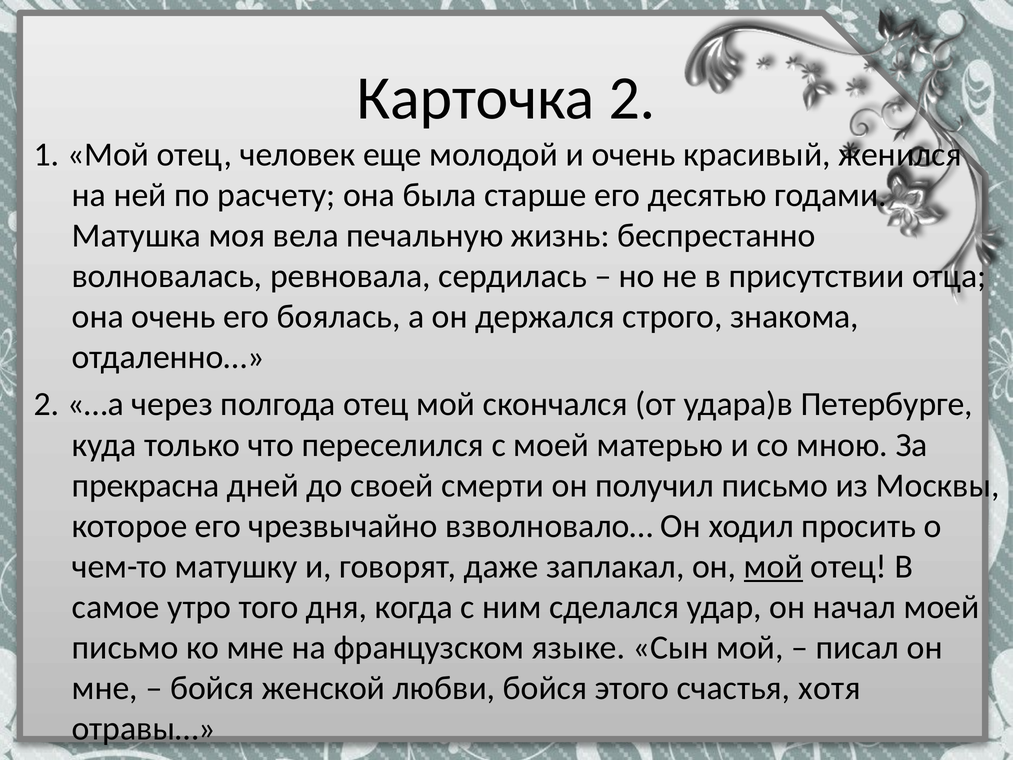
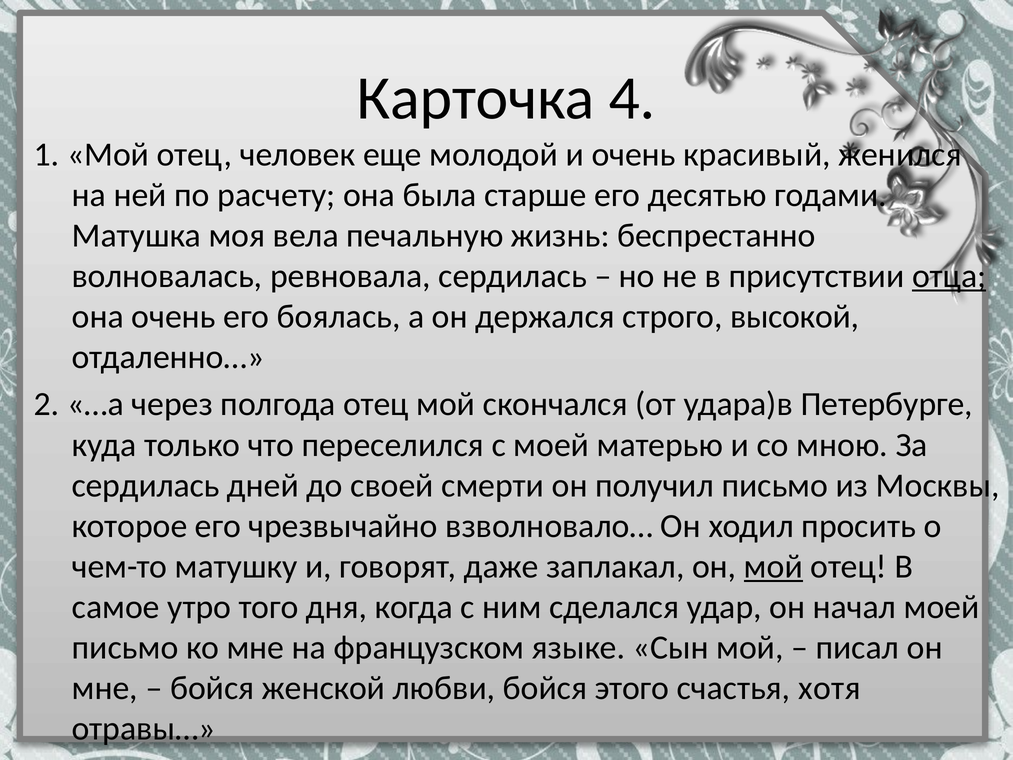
Карточка 2: 2 -> 4
отца underline: none -> present
знакома: знакома -> высокой
прекрасна at (146, 485): прекрасна -> сердилась
